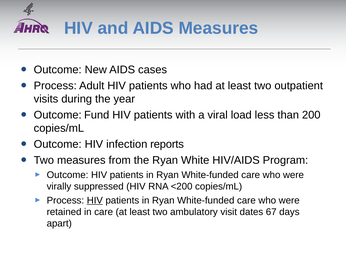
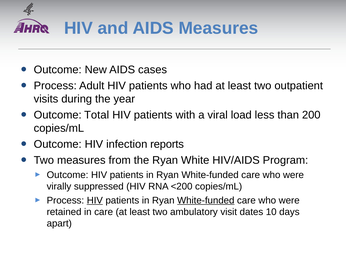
Fund: Fund -> Total
White-funded at (206, 200) underline: none -> present
67: 67 -> 10
